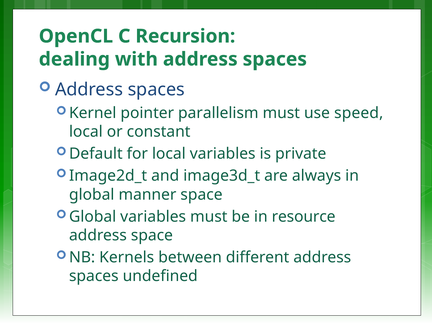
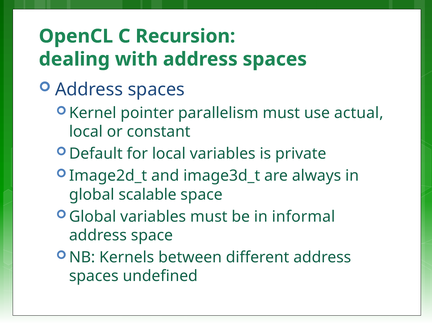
speed: speed -> actual
manner: manner -> scalable
resource: resource -> informal
